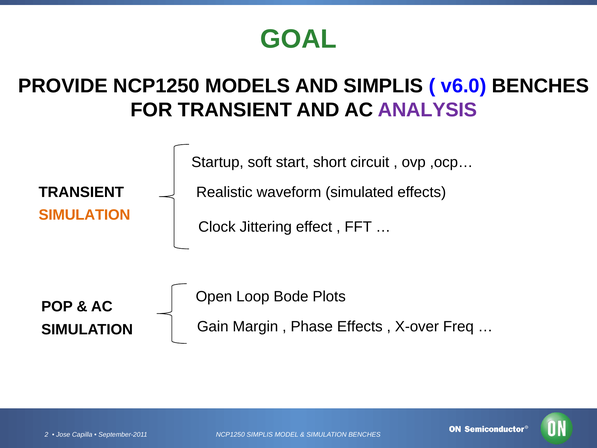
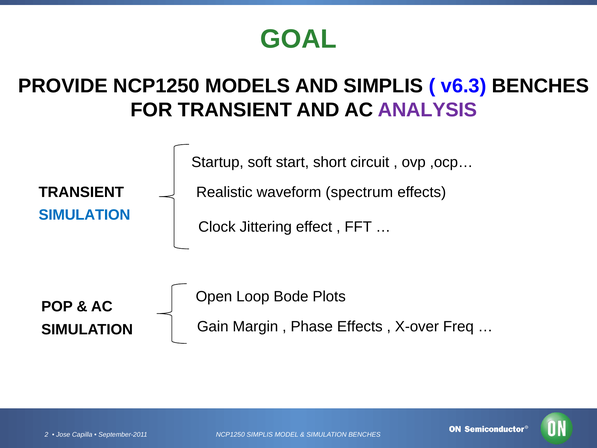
v6.0: v6.0 -> v6.3
simulated: simulated -> spectrum
SIMULATION at (84, 215) colour: orange -> blue
